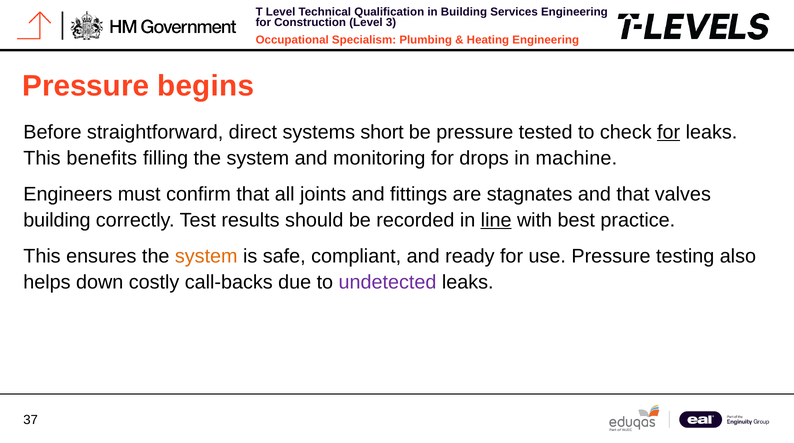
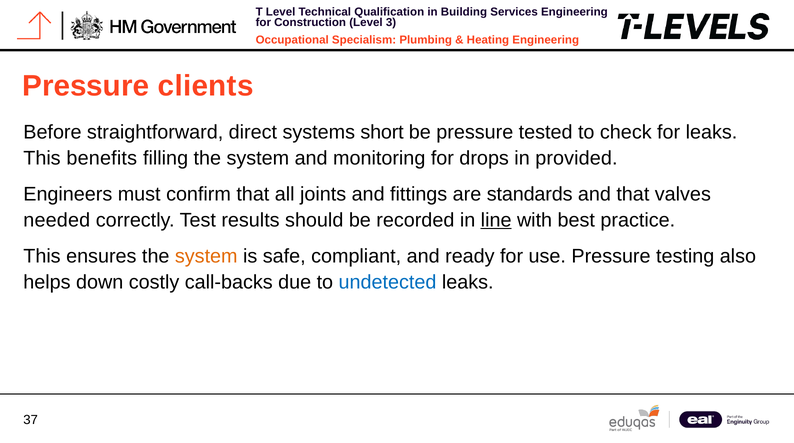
begins: begins -> clients
for at (669, 132) underline: present -> none
machine: machine -> provided
stagnates: stagnates -> standards
building at (57, 221): building -> needed
undetected colour: purple -> blue
